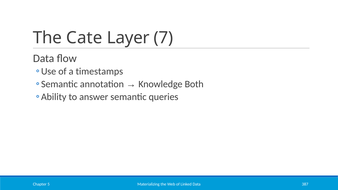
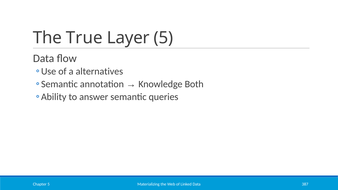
Cate: Cate -> True
Layer 7: 7 -> 5
timestamps: timestamps -> alternatives
